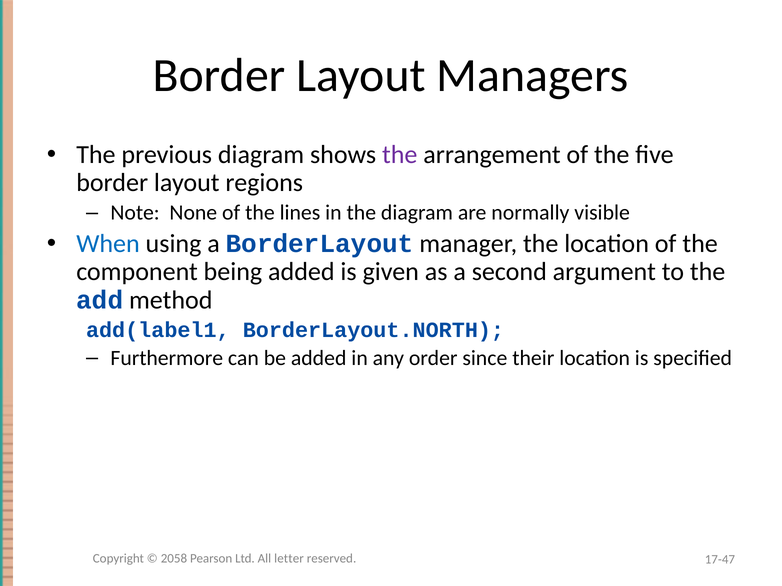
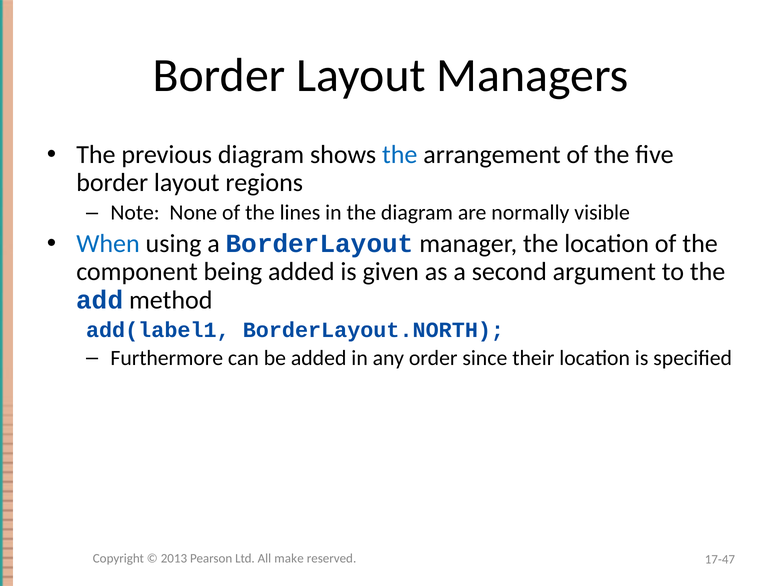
the at (400, 155) colour: purple -> blue
2058: 2058 -> 2013
letter: letter -> make
